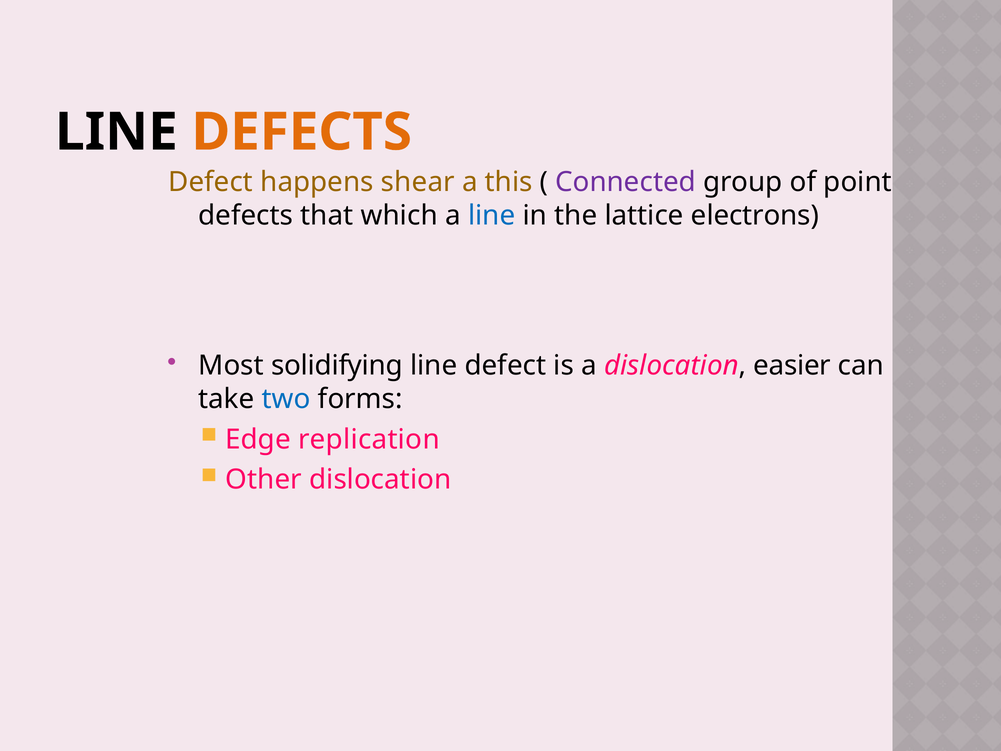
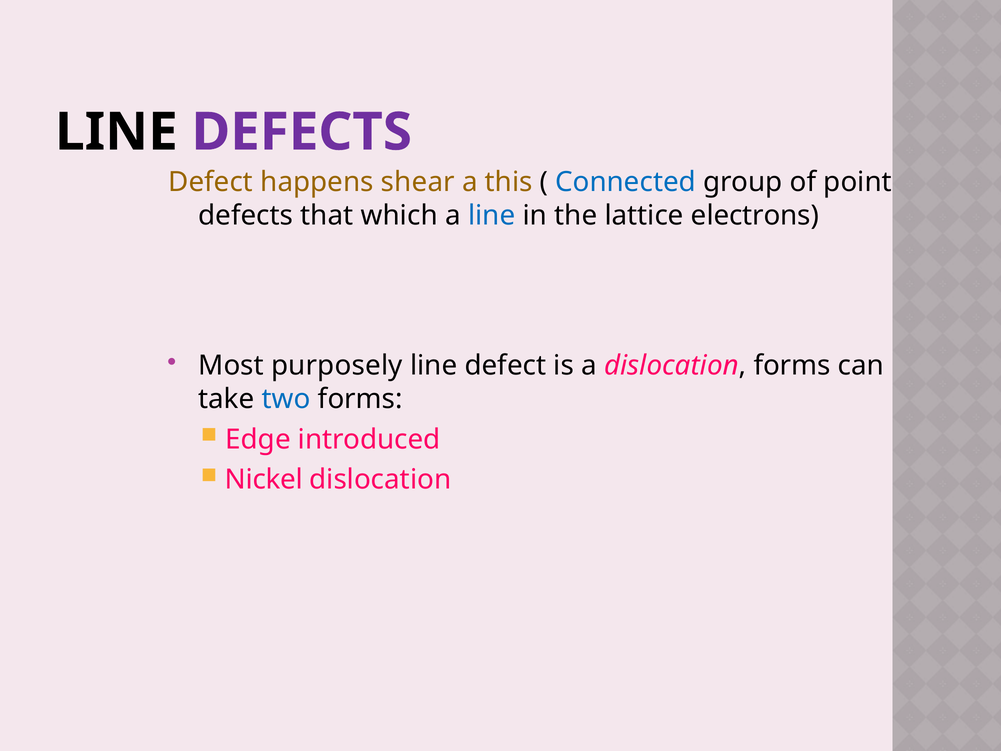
DEFECTS at (302, 132) colour: orange -> purple
Connected colour: purple -> blue
solidifying: solidifying -> purposely
dislocation easier: easier -> forms
replication: replication -> introduced
Other: Other -> Nickel
